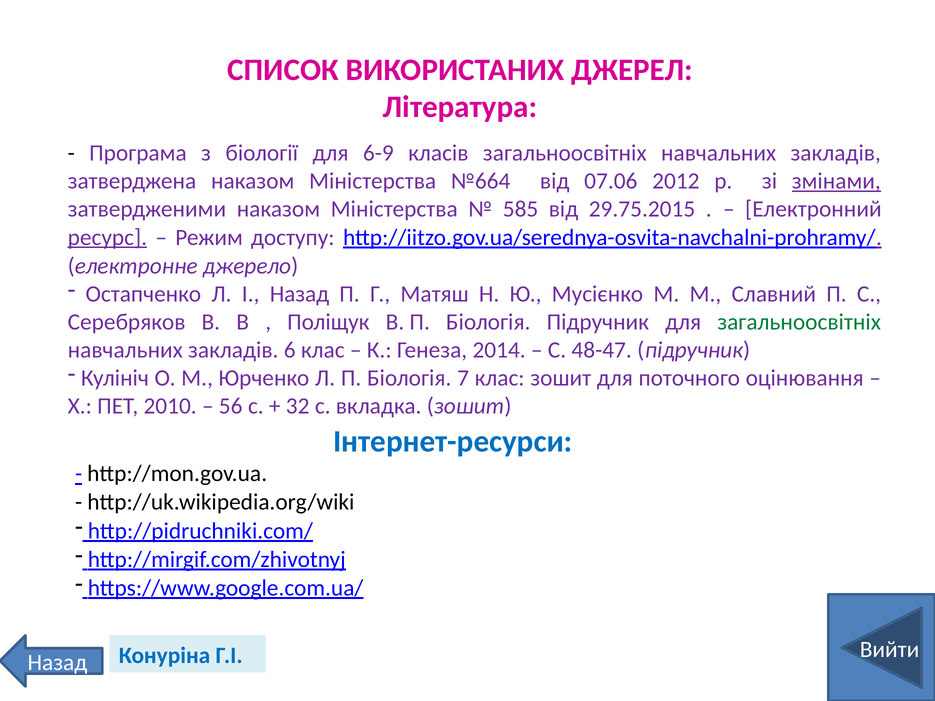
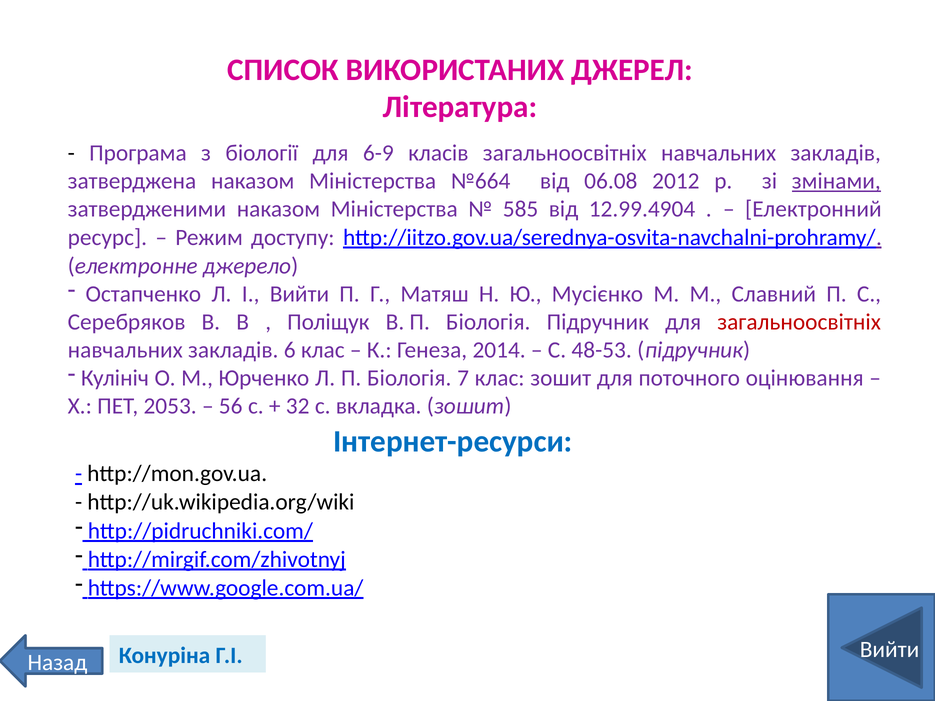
07.06: 07.06 -> 06.08
29.75.2015: 29.75.2015 -> 12.99.4904
ресурс underline: present -> none
І Назад: Назад -> Вийти
загальноосвітніх at (799, 322) colour: green -> red
48-47: 48-47 -> 48-53
2010: 2010 -> 2053
